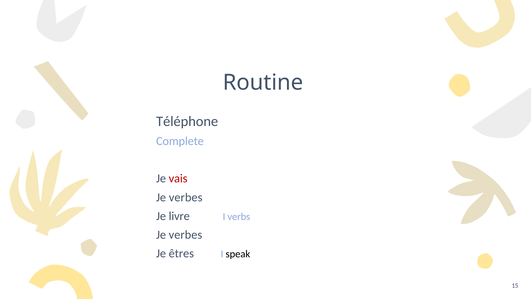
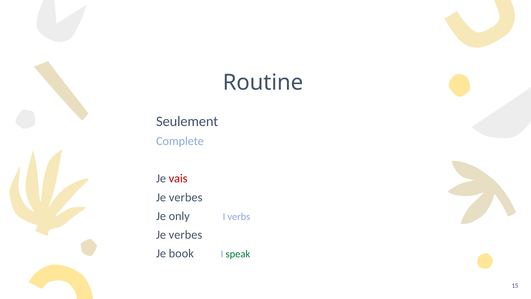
Téléphone: Téléphone -> Seulement
livre: livre -> only
êtres: êtres -> book
speak colour: black -> green
